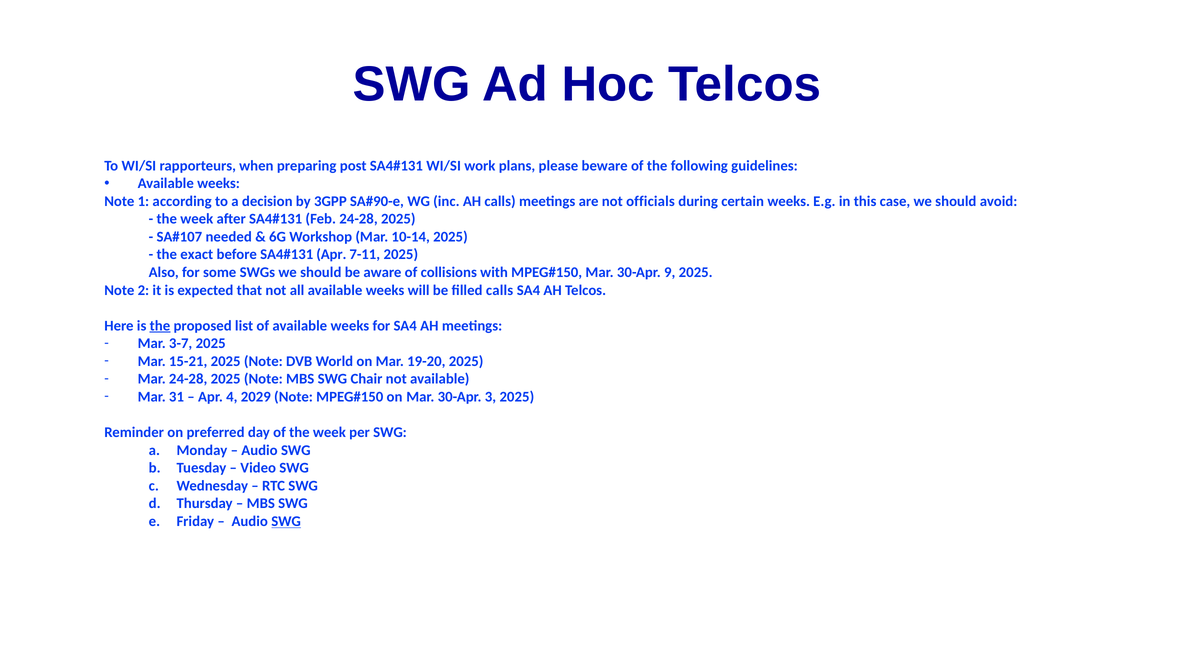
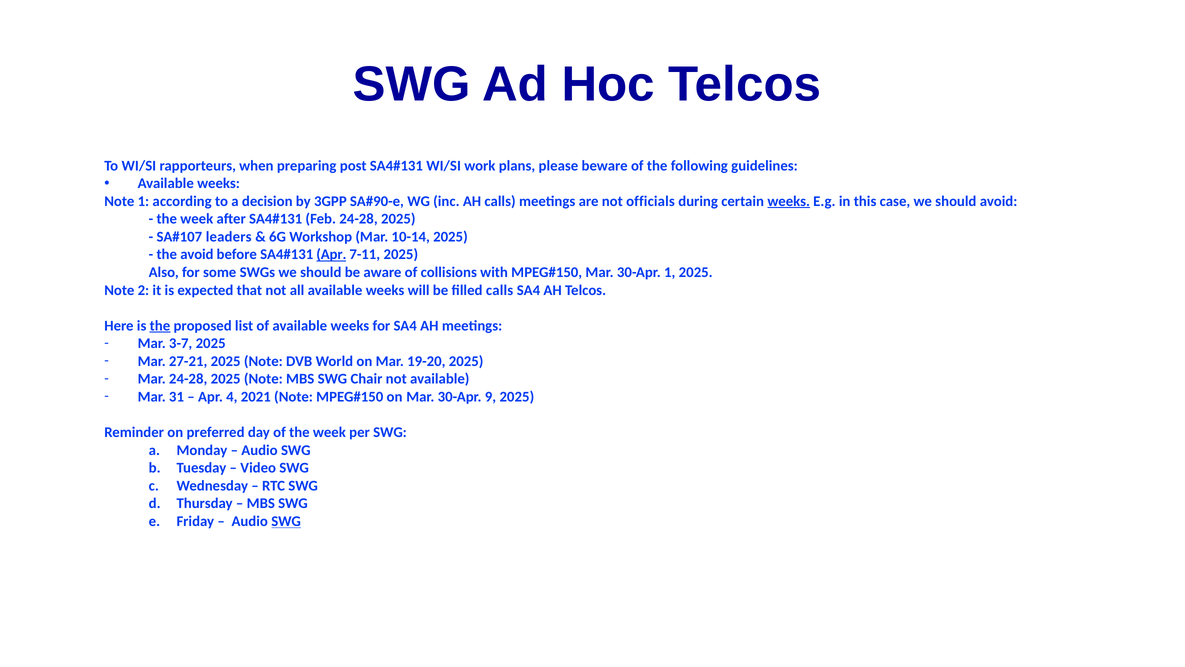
weeks at (789, 201) underline: none -> present
needed: needed -> leaders
the exact: exact -> avoid
Apr at (331, 254) underline: none -> present
30-Apr 9: 9 -> 1
15-21: 15-21 -> 27-21
2029: 2029 -> 2021
3: 3 -> 9
